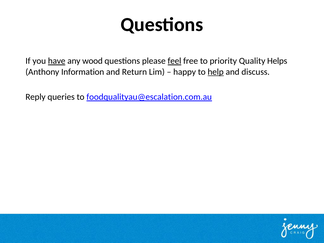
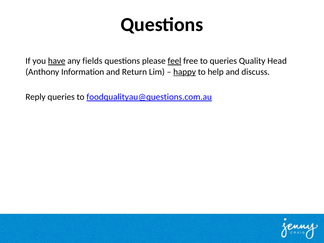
wood: wood -> fields
to priority: priority -> queries
Helps: Helps -> Head
happy underline: none -> present
help underline: present -> none
foodqualityau@escalation.com.au: foodqualityau@escalation.com.au -> foodqualityau@questions.com.au
